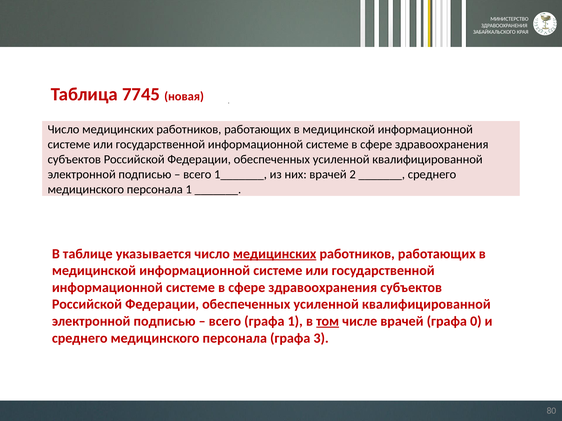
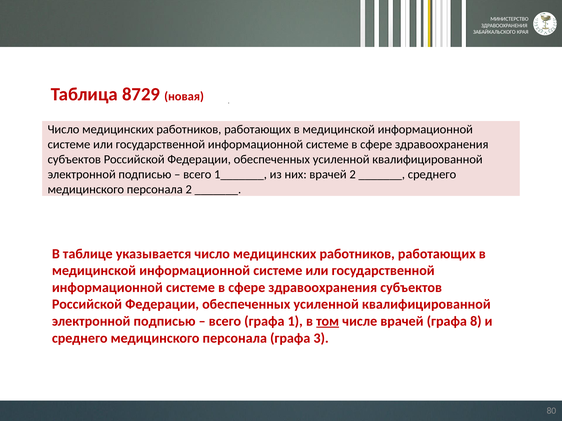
7745: 7745 -> 8729
персонала 1: 1 -> 2
медицинских at (275, 254) underline: present -> none
0: 0 -> 8
